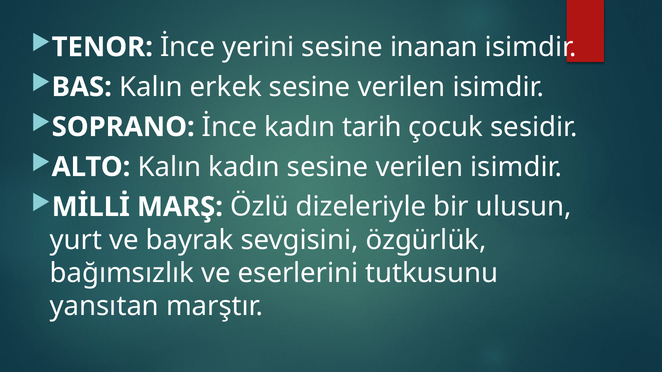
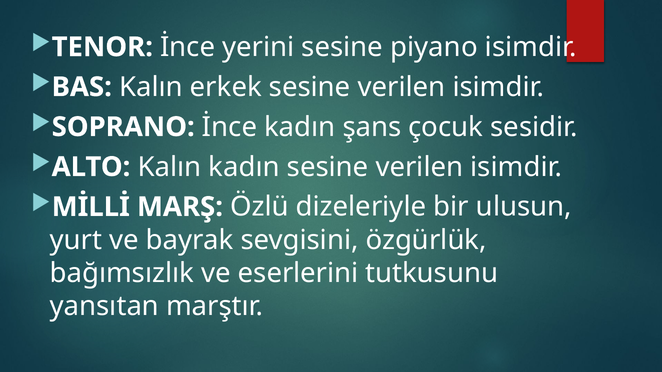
inanan: inanan -> piyano
tarih: tarih -> şans
